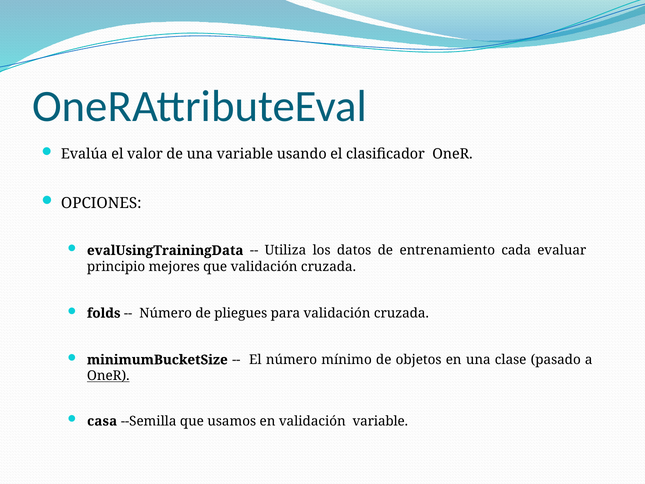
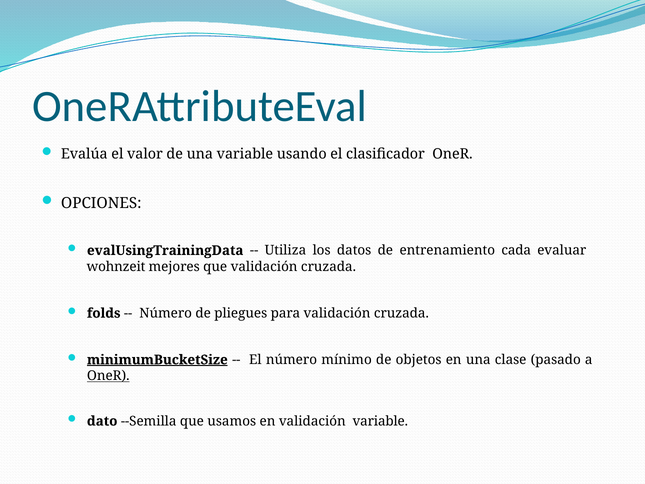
principio: principio -> wohnzeit
minimumBucketSize underline: none -> present
casa: casa -> dato
